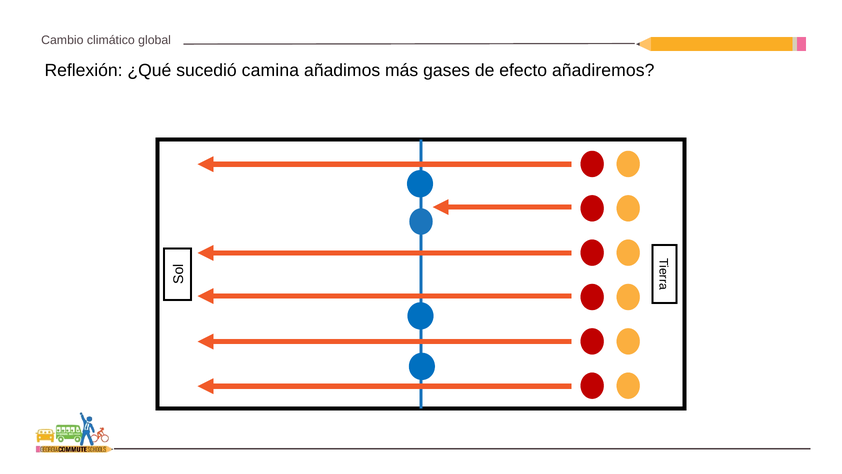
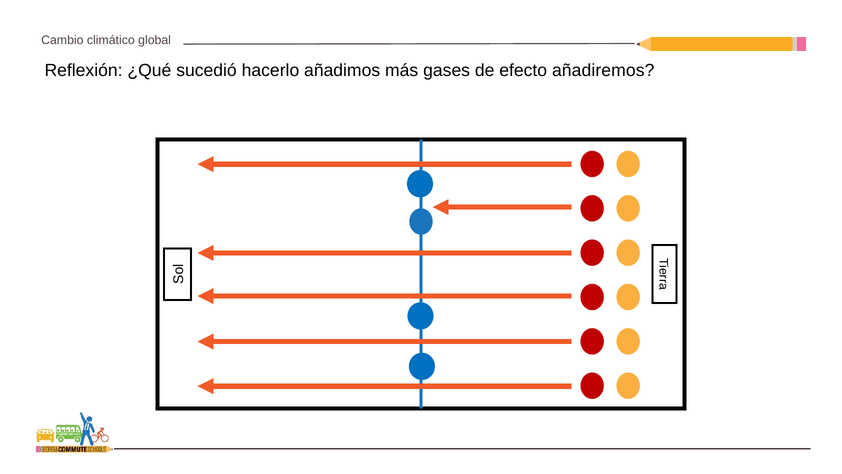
camina: camina -> hacerlo
